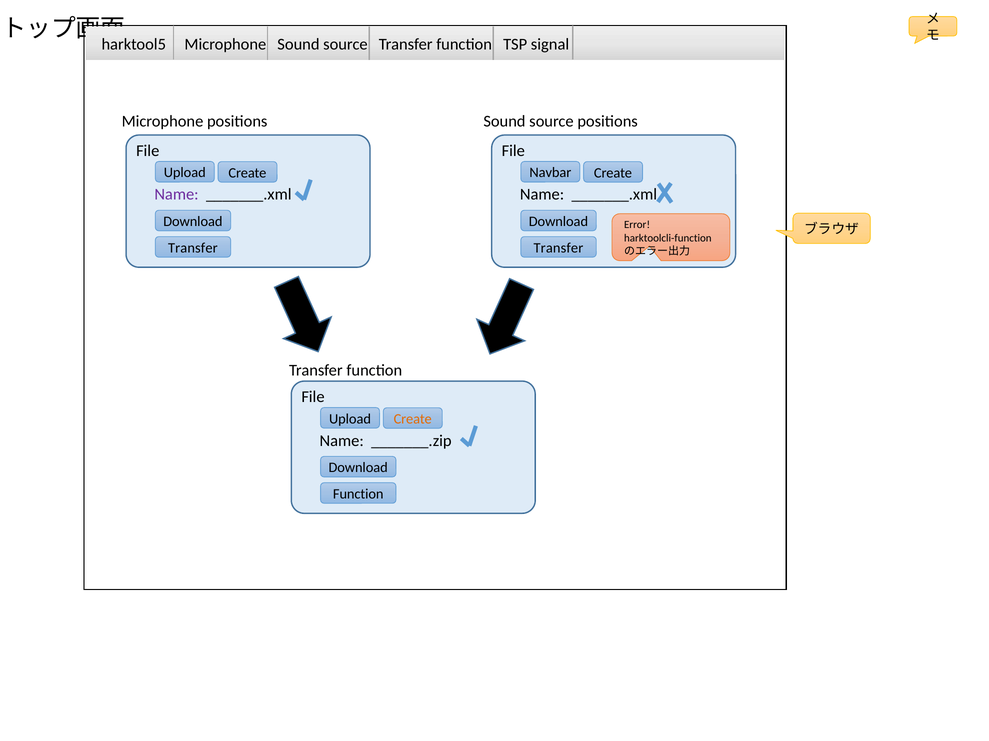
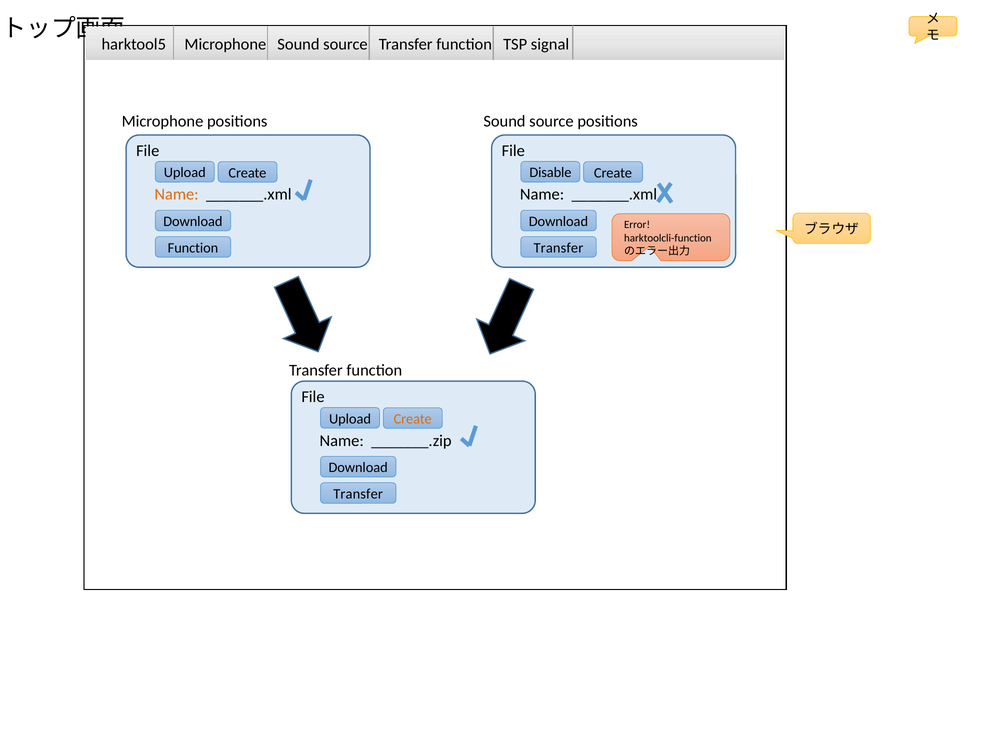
Navbar: Navbar -> Disable
Name at (176, 195) colour: purple -> orange
Transfer at (193, 248): Transfer -> Function
Function at (358, 494): Function -> Transfer
